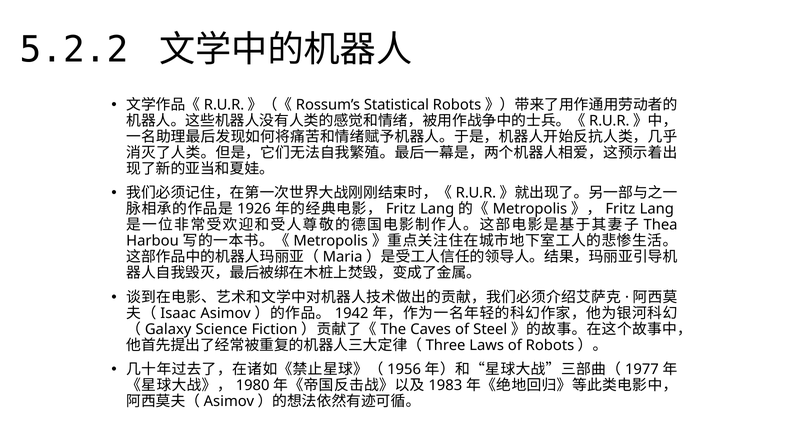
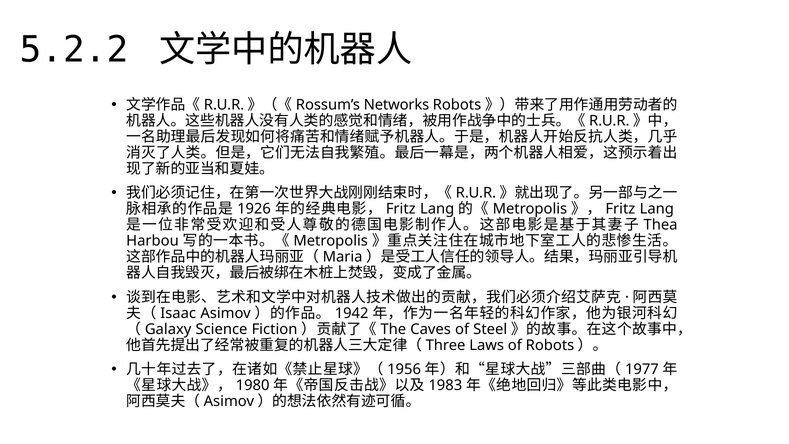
Statistical: Statistical -> Networks
